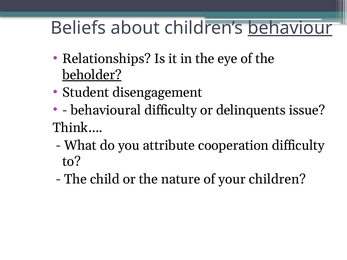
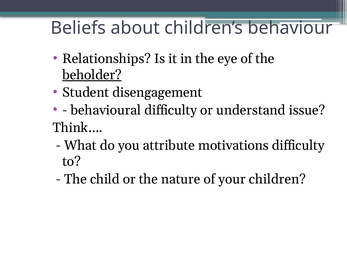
behaviour underline: present -> none
delinquents: delinquents -> understand
cooperation: cooperation -> motivations
